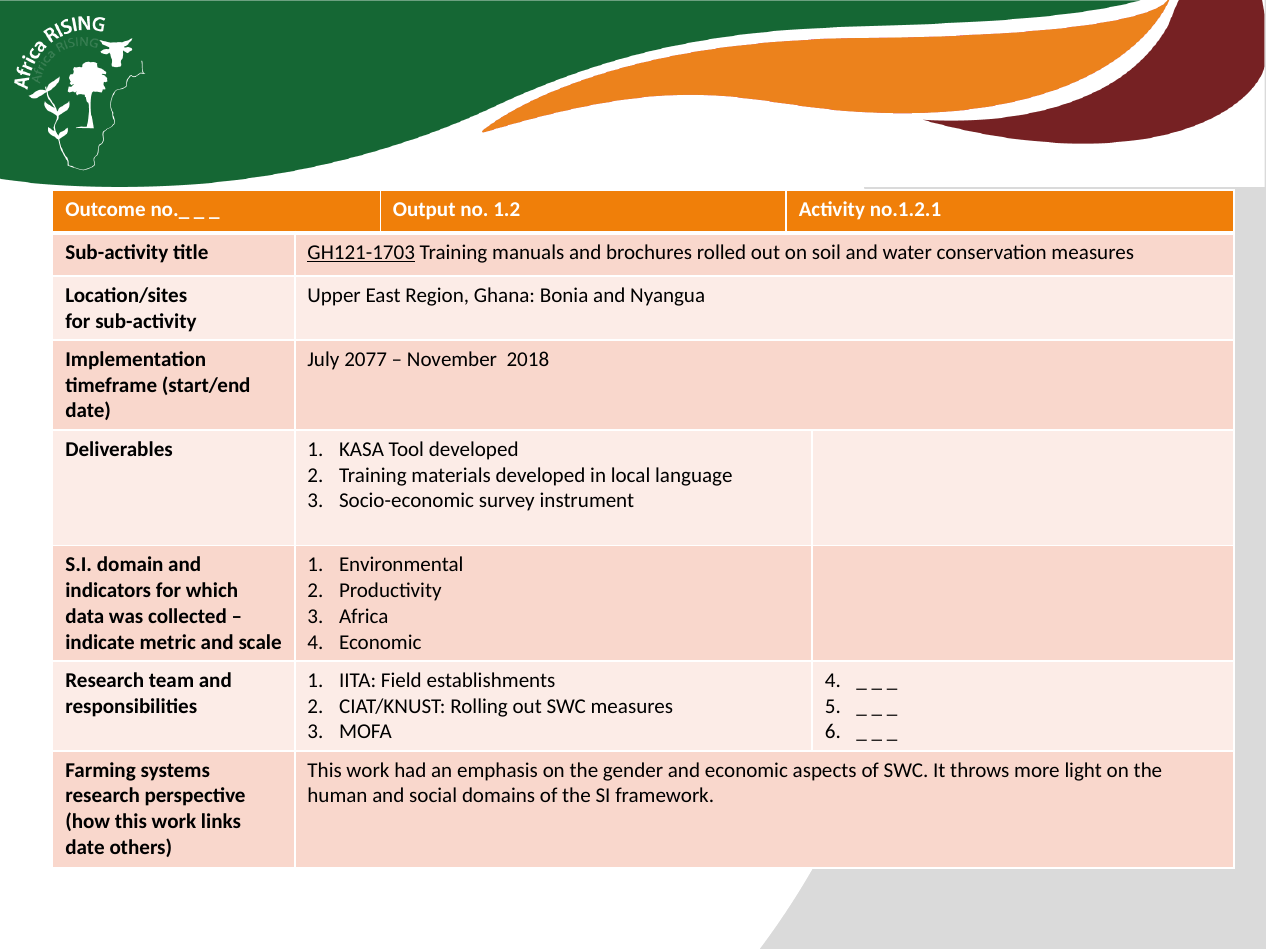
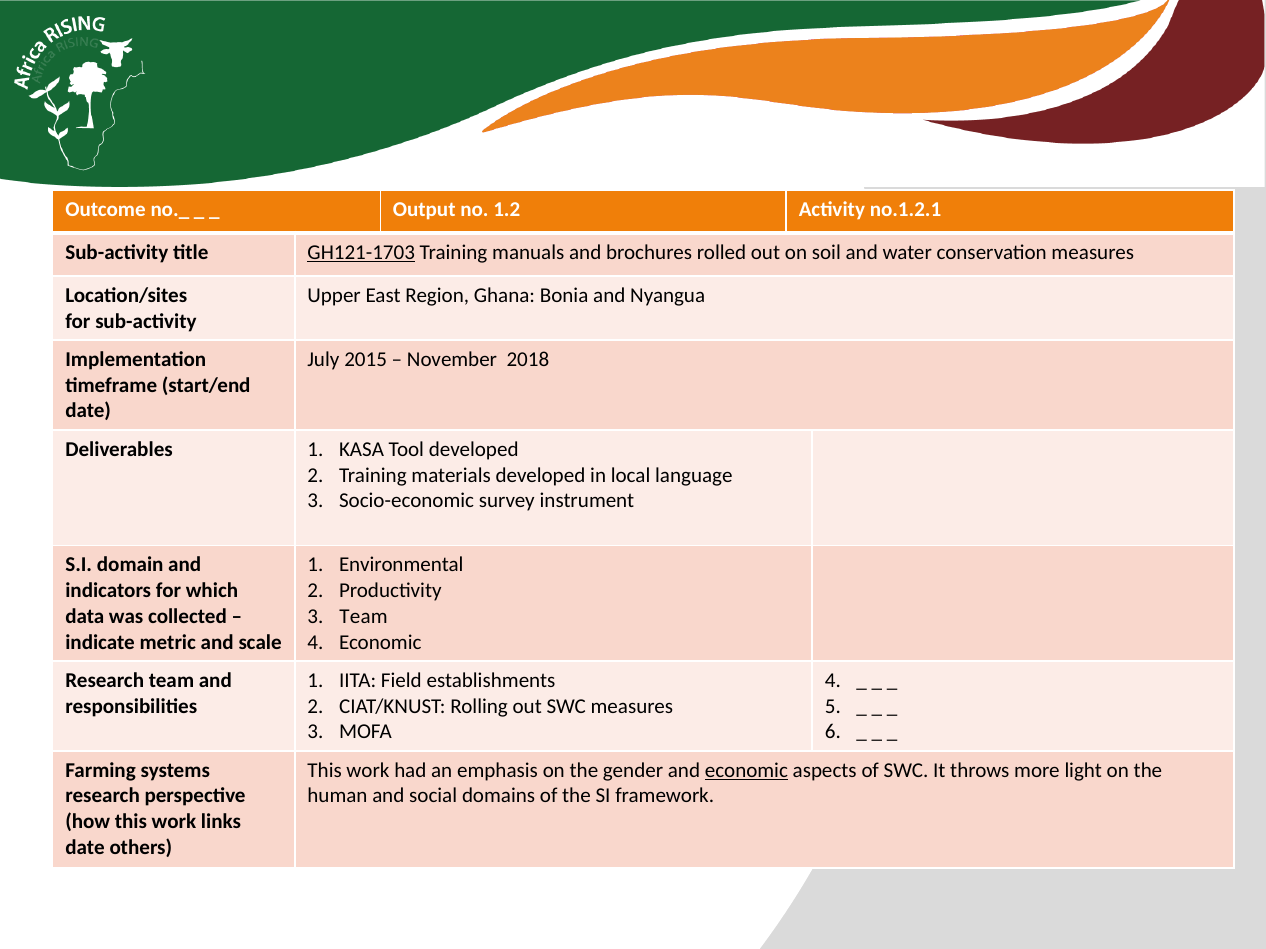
2077: 2077 -> 2015
Africa at (364, 617): Africa -> Team
economic at (746, 771) underline: none -> present
